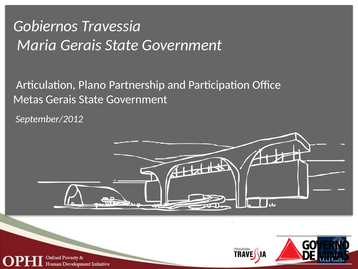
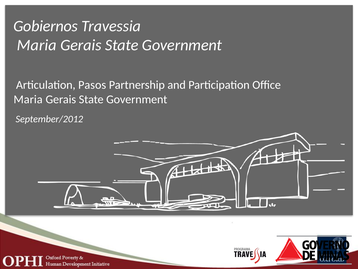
Plano: Plano -> Pasos
Metas at (28, 99): Metas -> Maria
